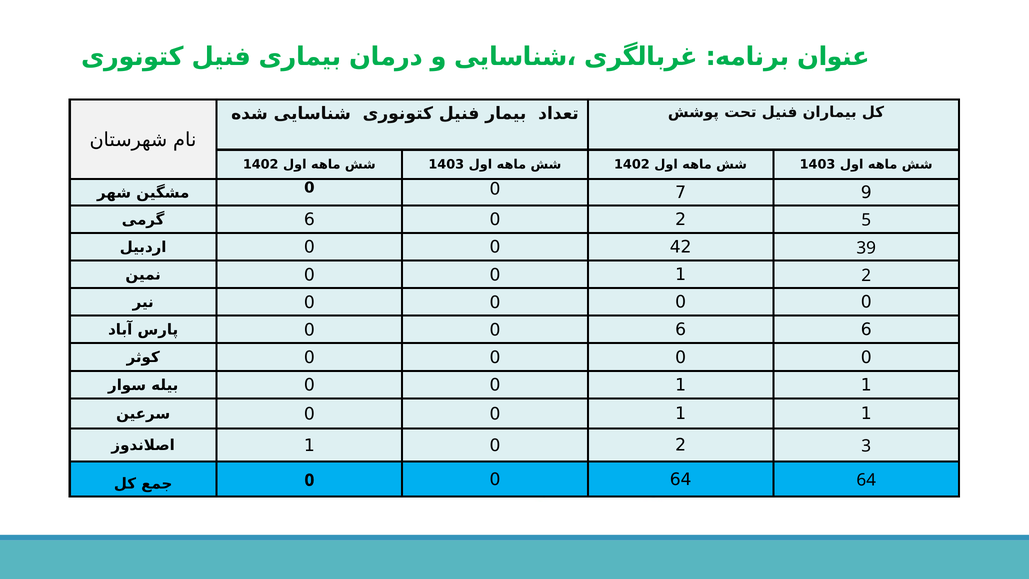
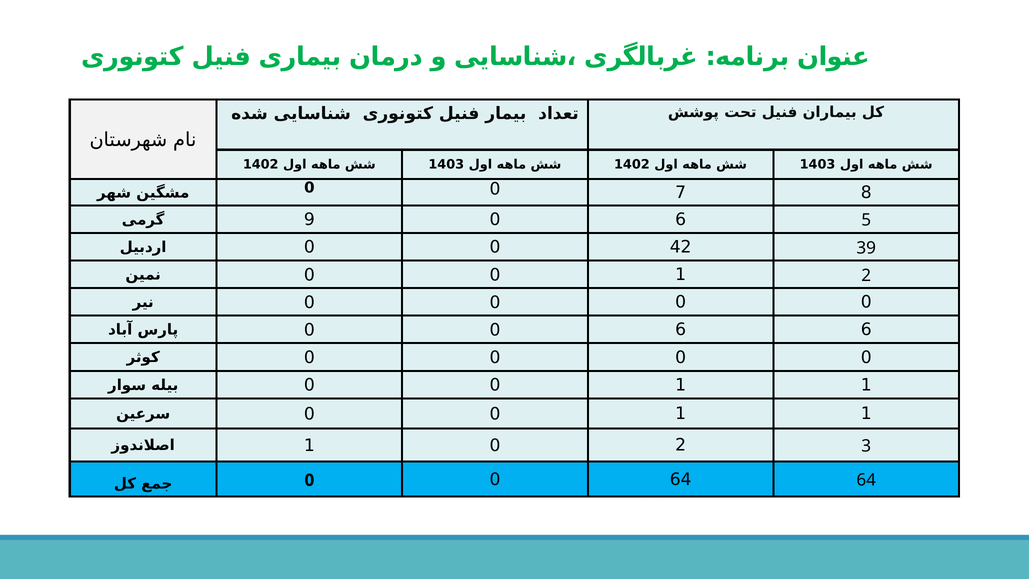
9: 9 -> 8
6 at (309, 220): 6 -> 9
2 at (681, 220): 2 -> 6
